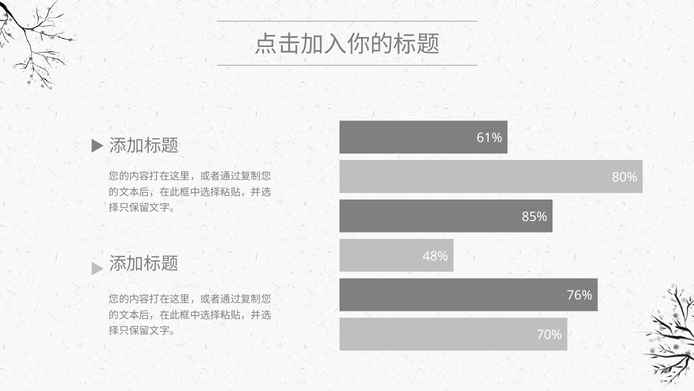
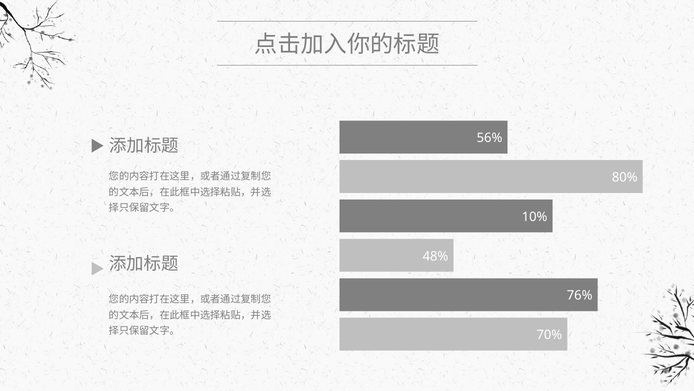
61%: 61% -> 56%
85%: 85% -> 10%
